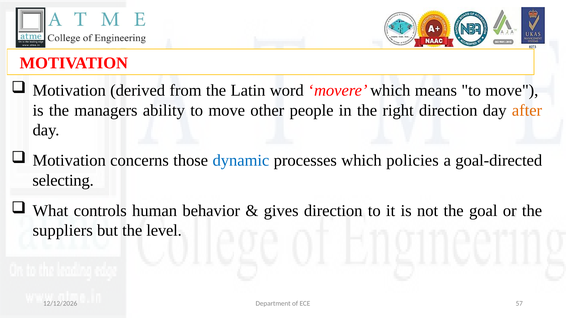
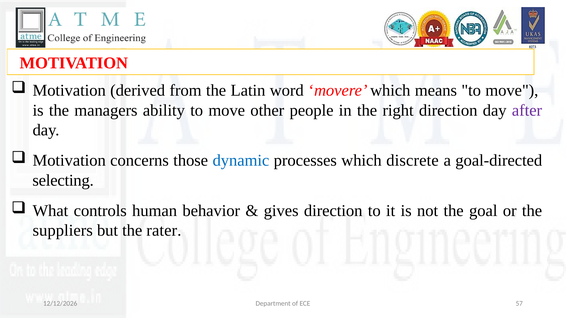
after colour: orange -> purple
policies: policies -> discrete
level: level -> rater
